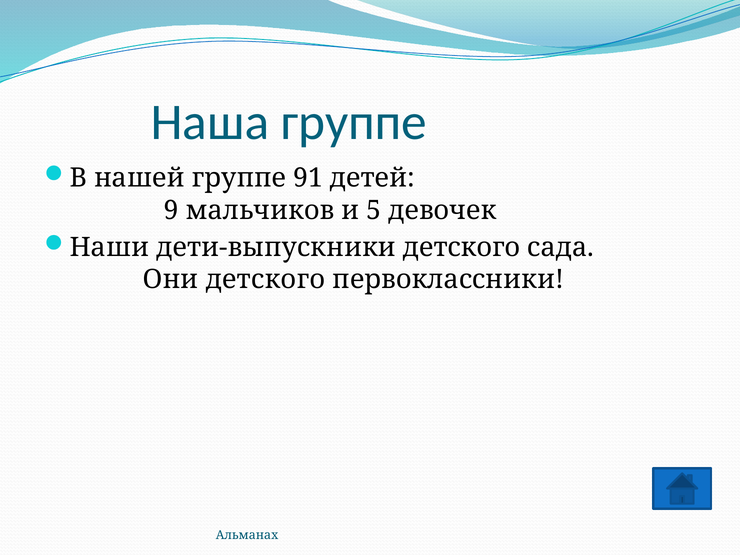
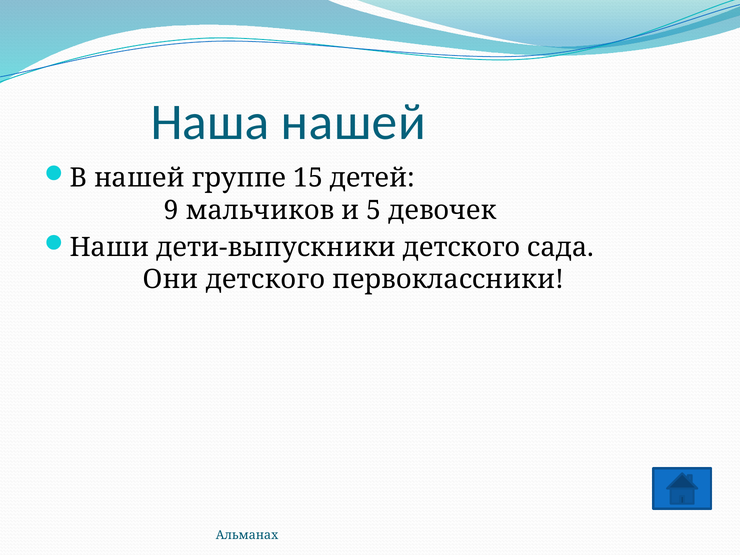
Наша группе: группе -> нашей
91: 91 -> 15
